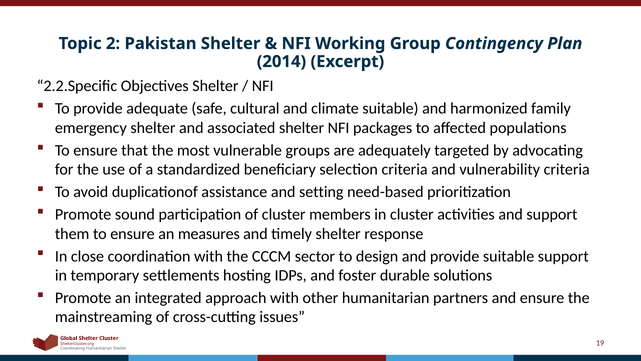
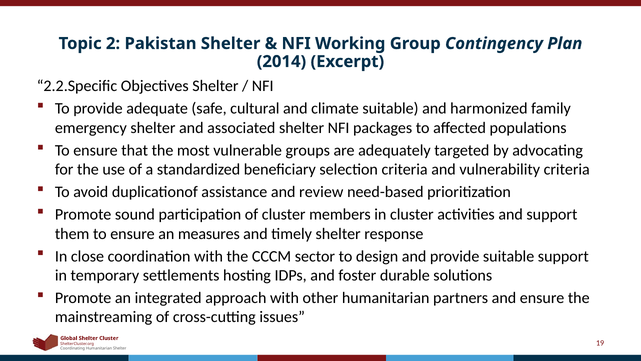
setting: setting -> review
